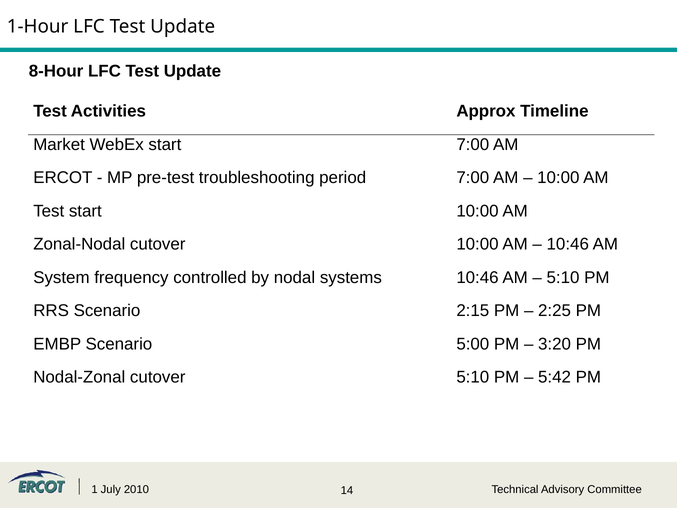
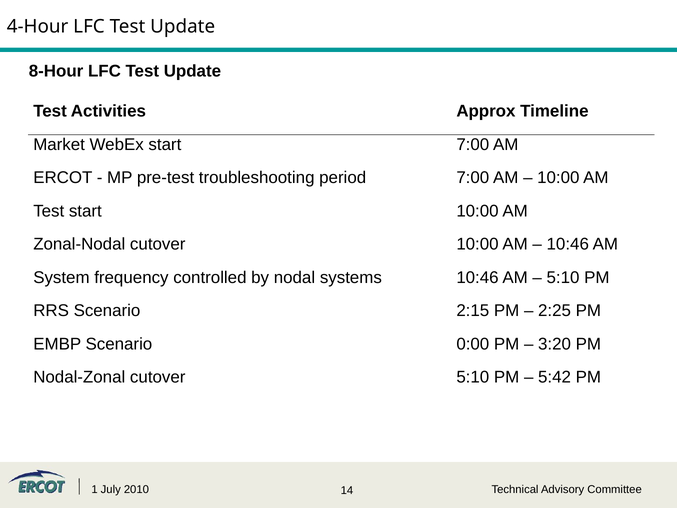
1-Hour: 1-Hour -> 4-Hour
5:00: 5:00 -> 0:00
